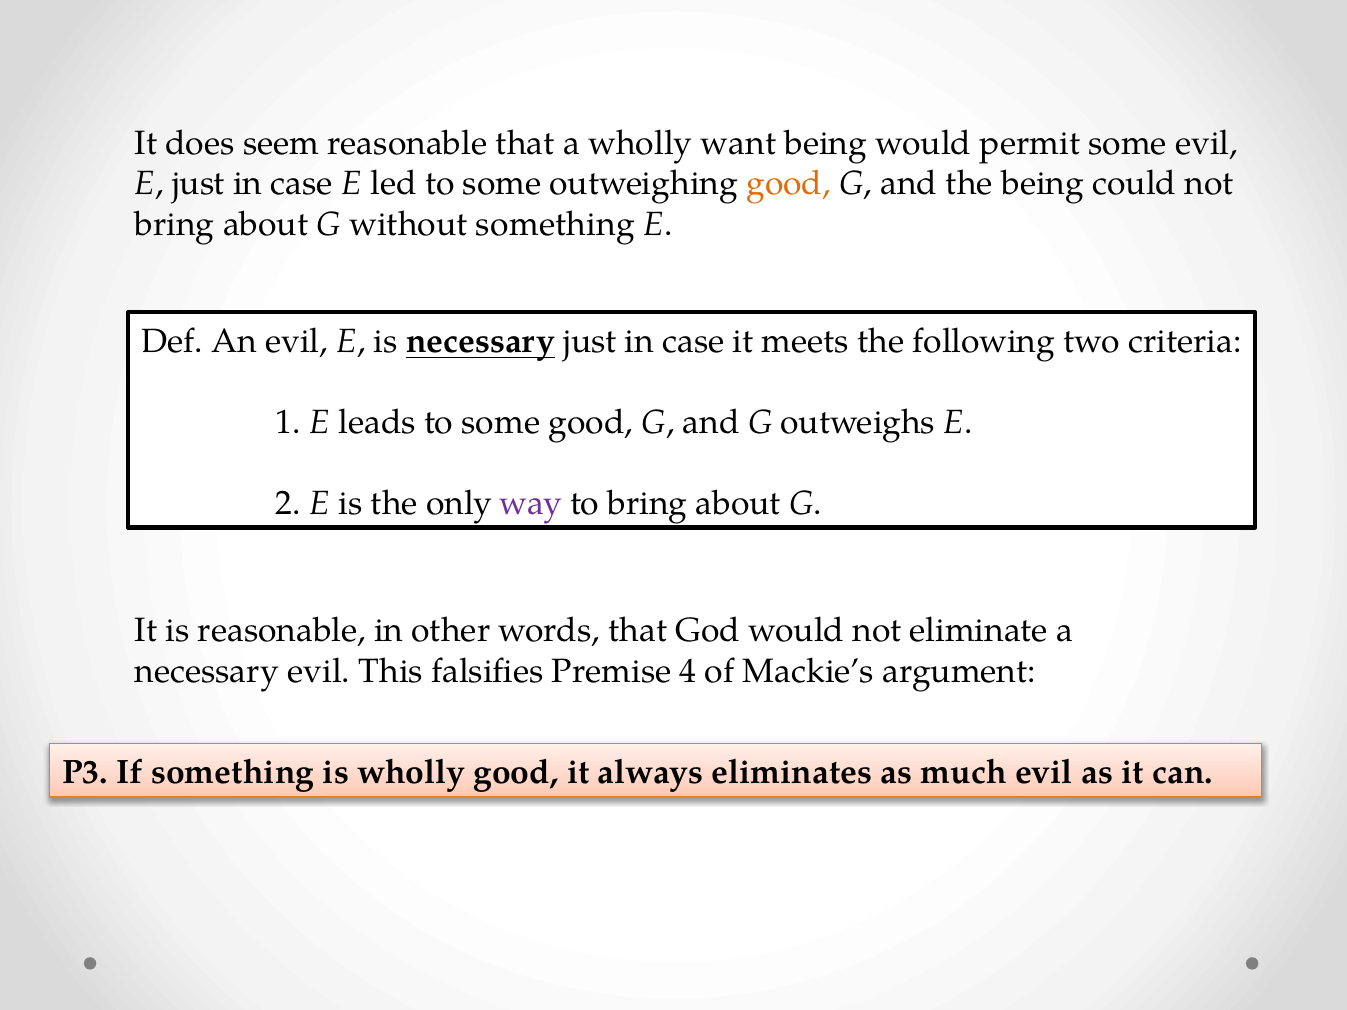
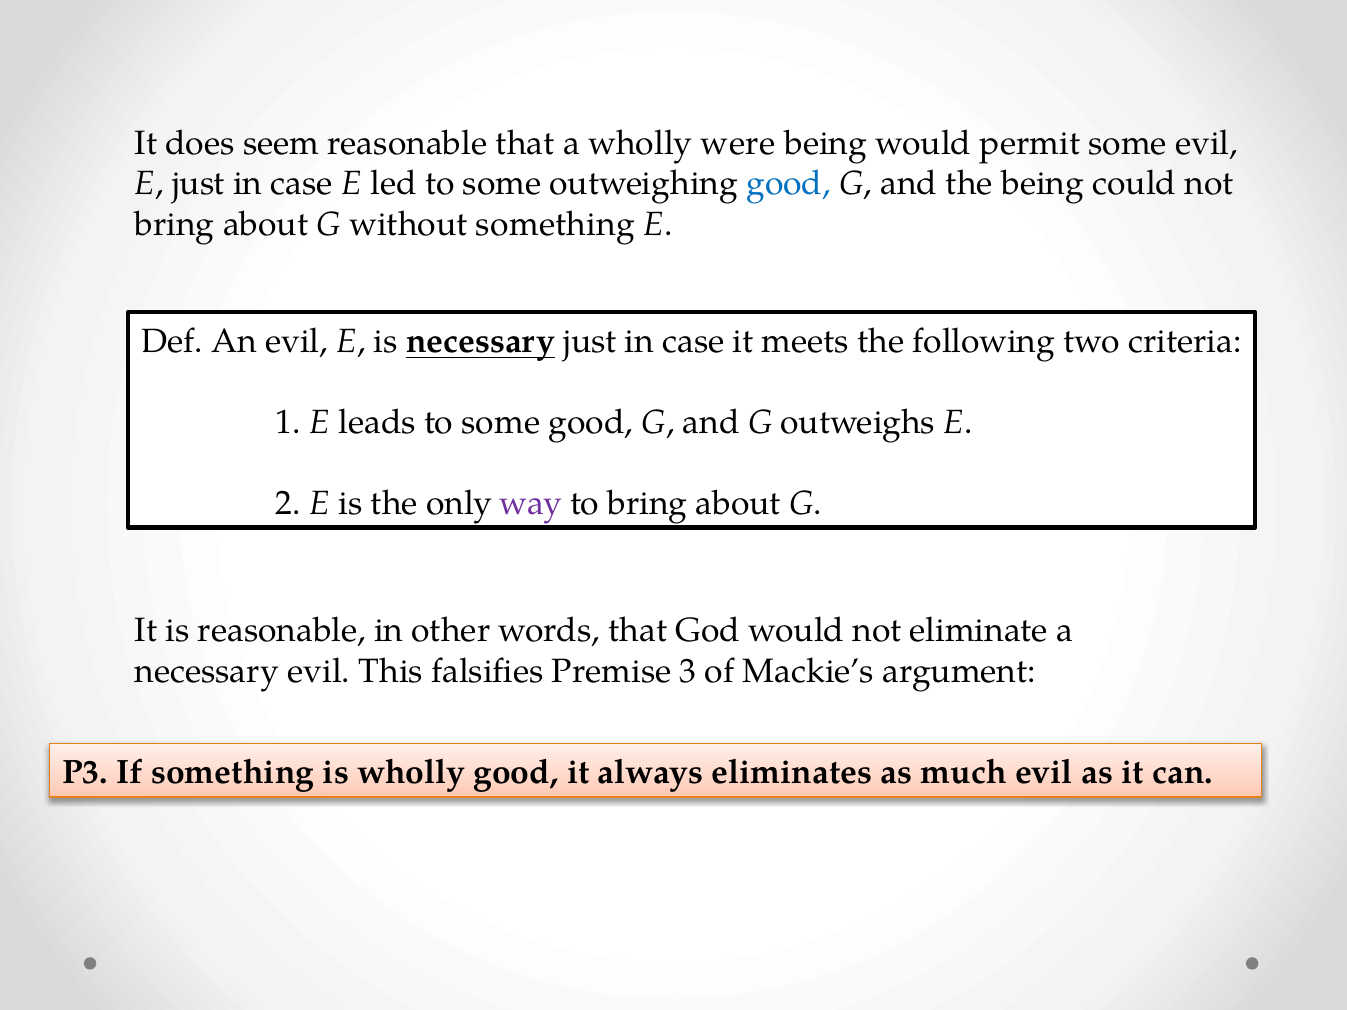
want: want -> were
good at (789, 184) colour: orange -> blue
4: 4 -> 3
